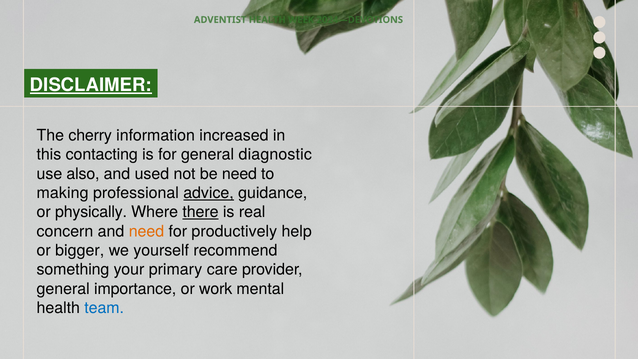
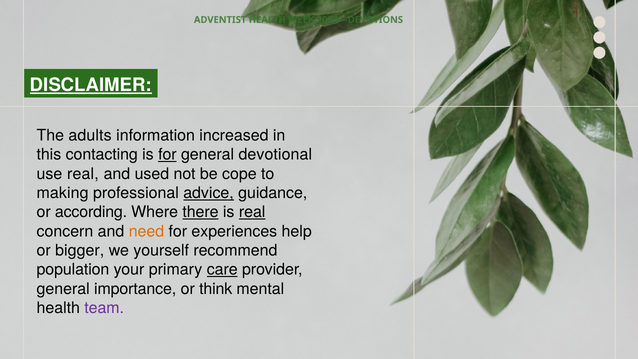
cherry: cherry -> adults
for at (167, 155) underline: none -> present
diagnostic: diagnostic -> devotional
use also: also -> real
be need: need -> cope
physically: physically -> according
real at (252, 212) underline: none -> present
productively: productively -> experiences
something: something -> population
care underline: none -> present
work: work -> think
team colour: blue -> purple
